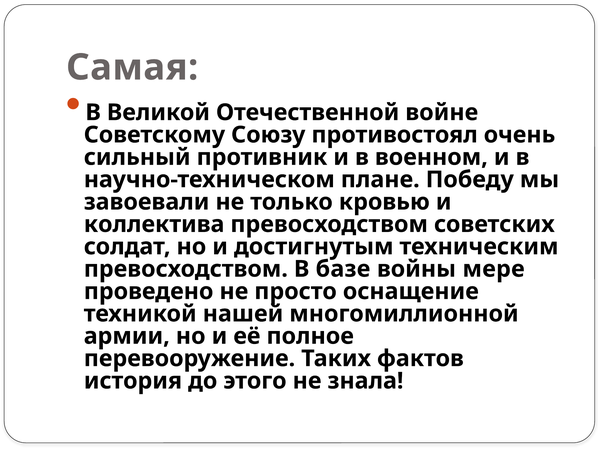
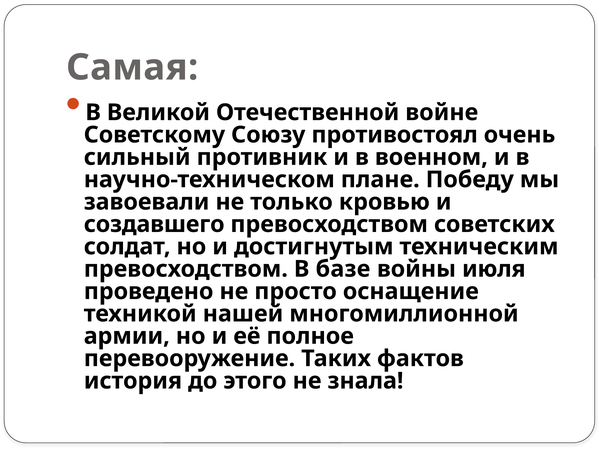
коллектива: коллектива -> создавшего
мере: мере -> июля
